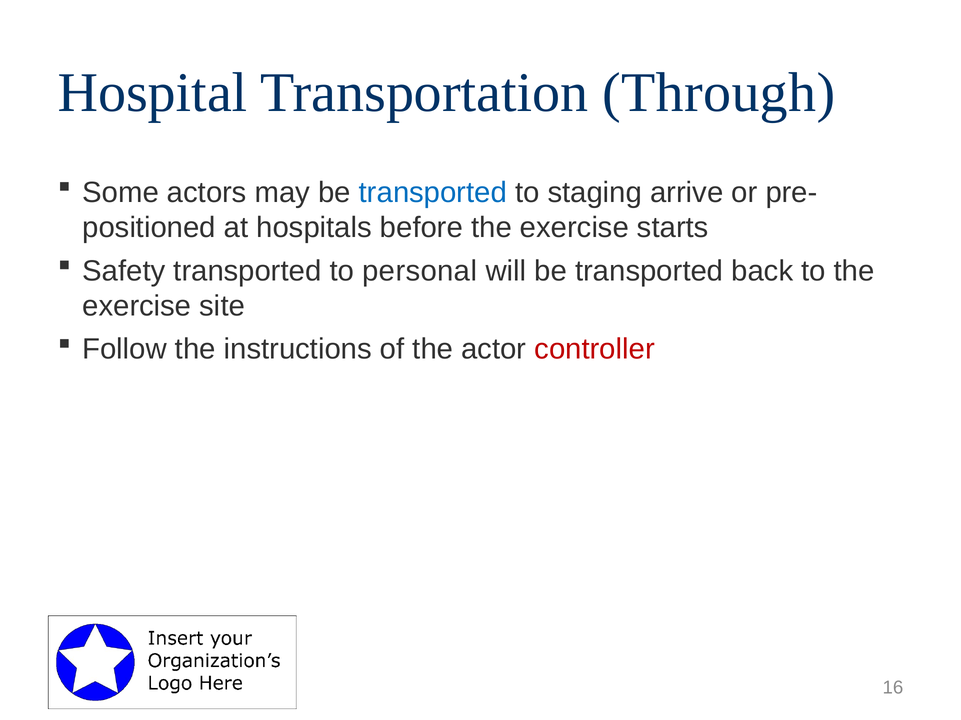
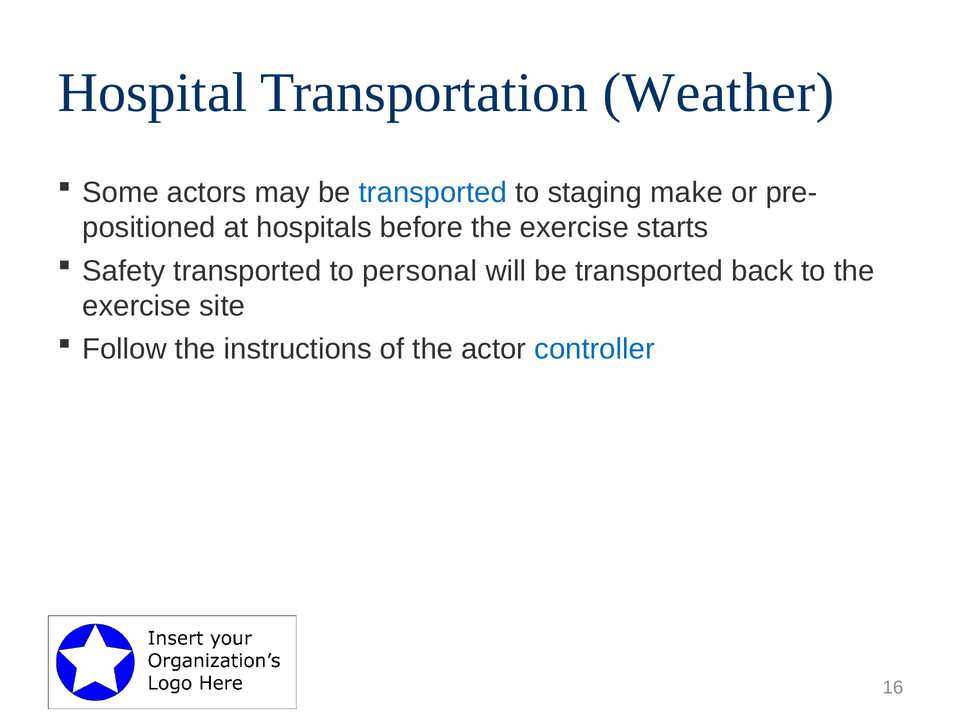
Through: Through -> Weather
arrive: arrive -> make
controller colour: red -> blue
